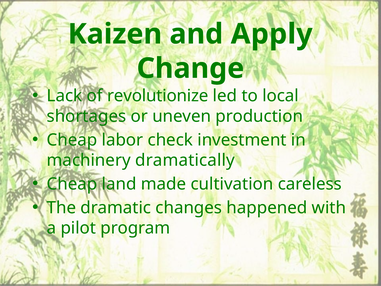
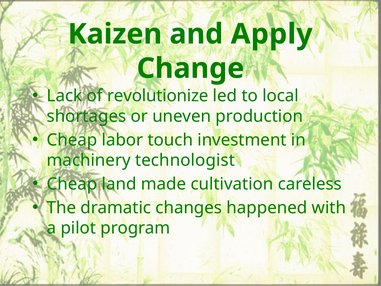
check: check -> touch
dramatically: dramatically -> technologist
